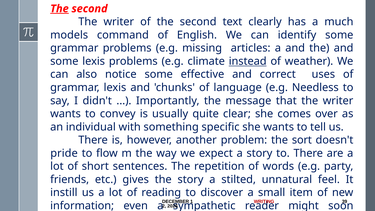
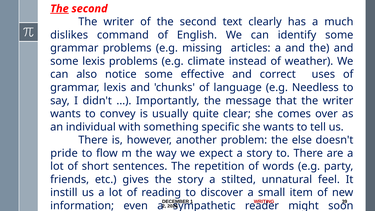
models: models -> dislikes
instead underline: present -> none
sort: sort -> else
